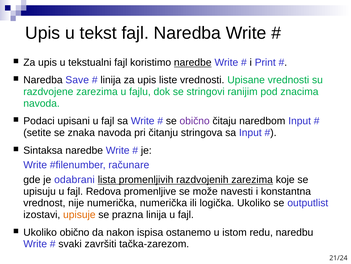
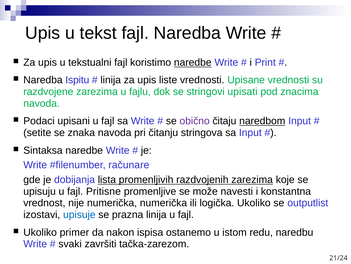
Save: Save -> Ispitu
ranijim: ranijim -> upisati
naredbom underline: none -> present
odabrani: odabrani -> dobijanja
Redova: Redova -> Pritisne
upisuje colour: orange -> blue
Ukoliko obično: obično -> primer
